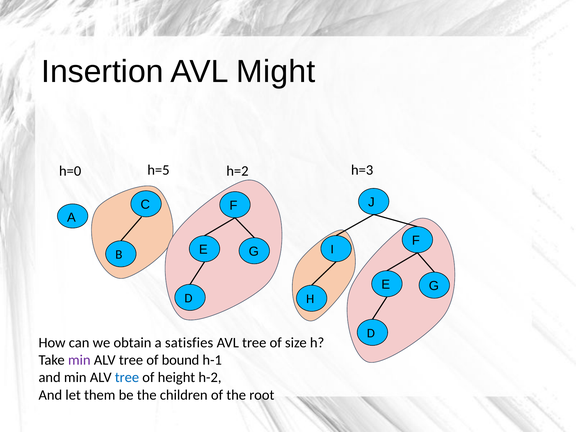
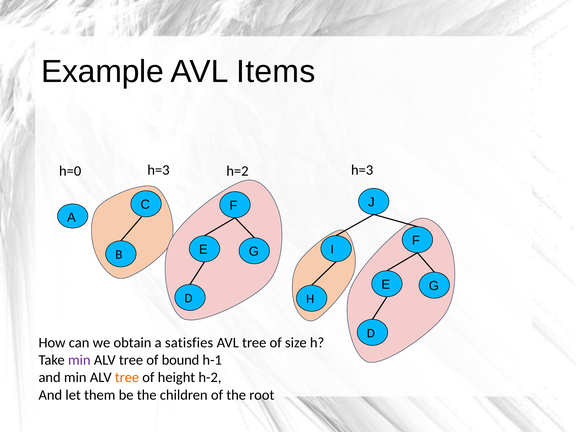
Insertion: Insertion -> Example
Might: Might -> Items
h=0 h=5: h=5 -> h=3
tree at (127, 377) colour: blue -> orange
